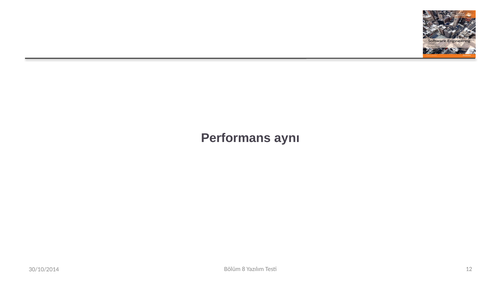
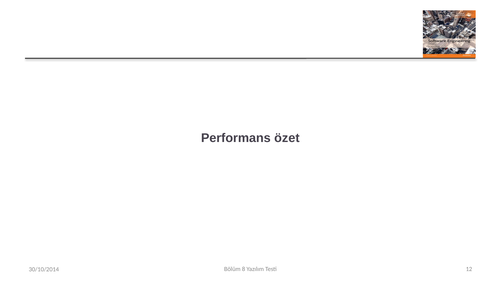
aynı: aynı -> özet
